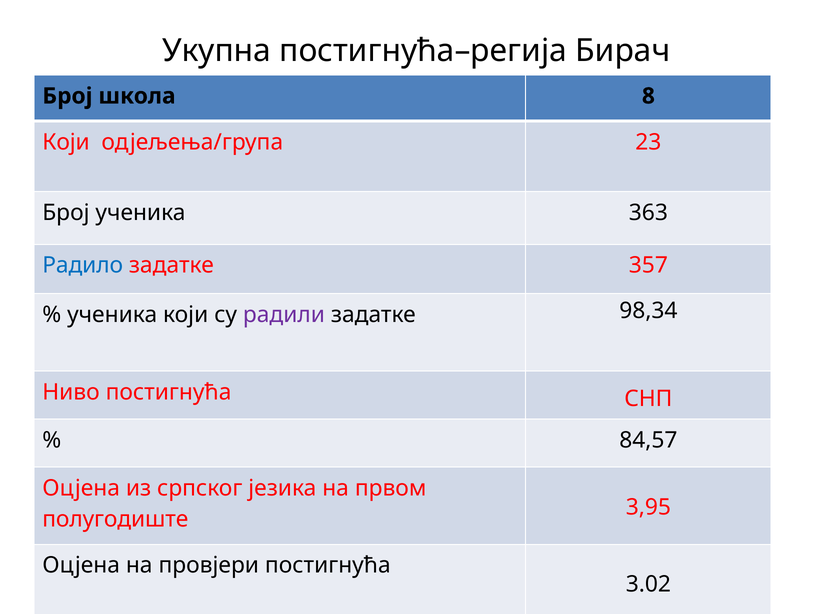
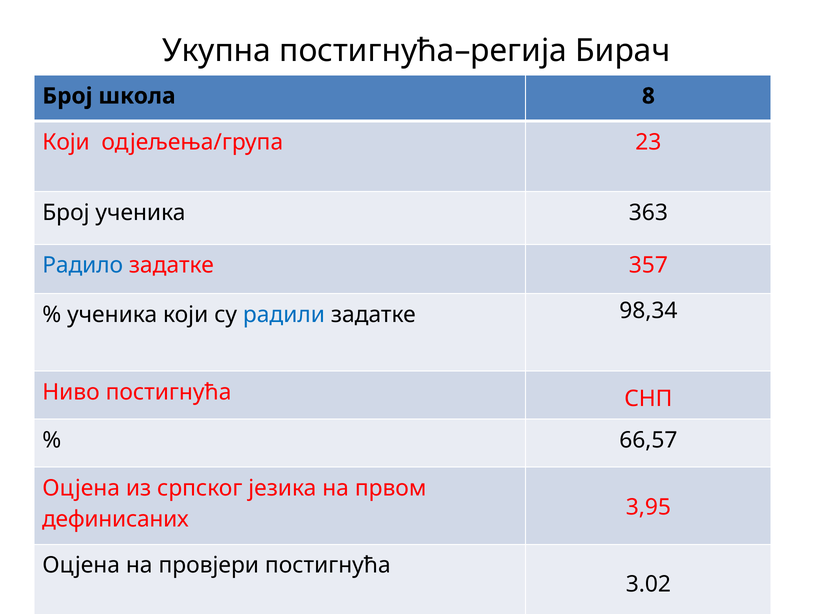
радили colour: purple -> blue
84,57: 84,57 -> 66,57
полугодиште: полугодиште -> дефинисаних
